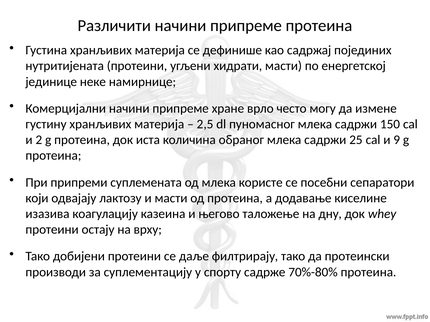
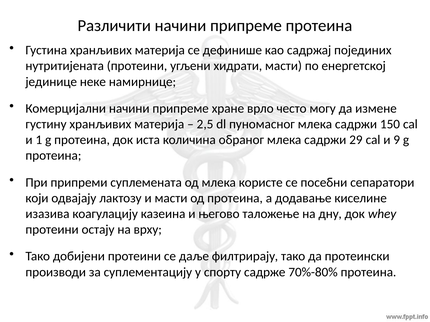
2: 2 -> 1
25: 25 -> 29
